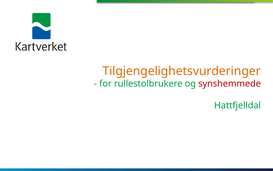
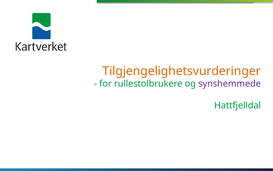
synshemmede colour: red -> purple
